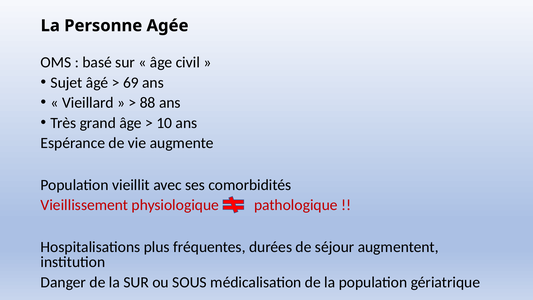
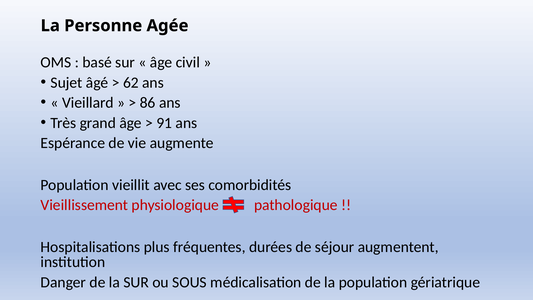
69: 69 -> 62
88: 88 -> 86
10: 10 -> 91
